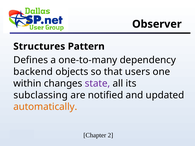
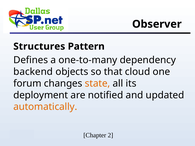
users: users -> cloud
within: within -> forum
state colour: purple -> orange
subclassing: subclassing -> deployment
